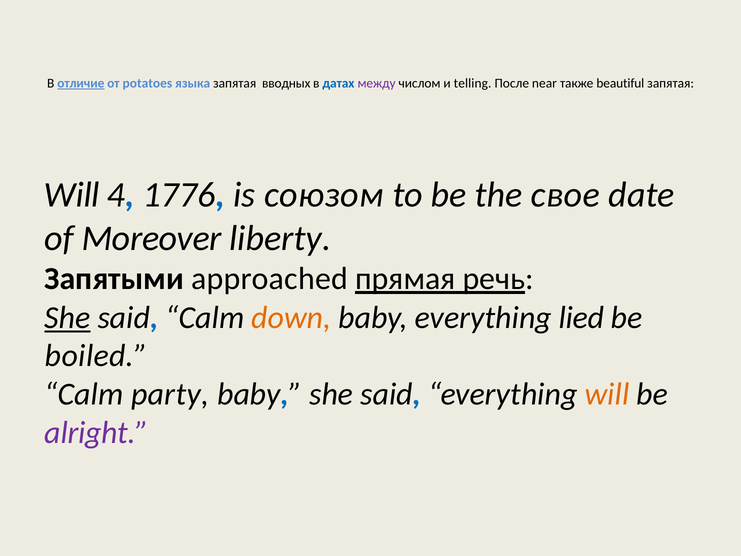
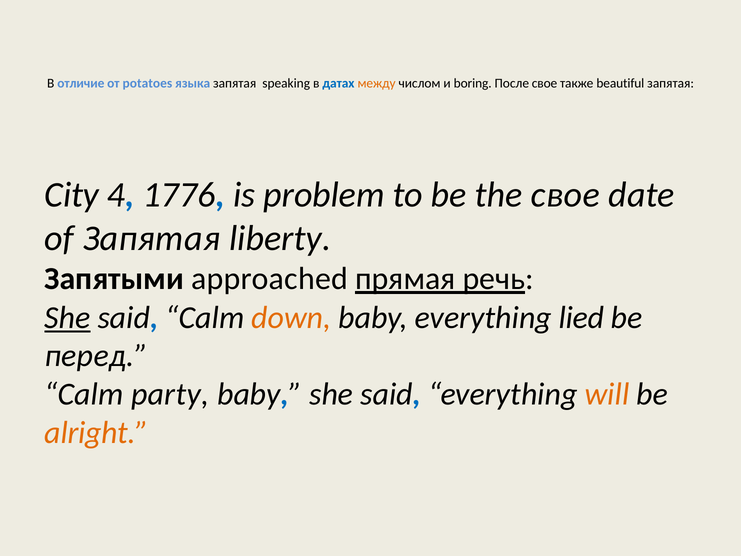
отличие underline: present -> none
вводных: вводных -> speaking
между colour: purple -> orange
telling: telling -> boring
После near: near -> свое
Will at (72, 195): Will -> City
союзом: союзом -> problem
of Moreover: Moreover -> Запятая
boiled: boiled -> перед
alright colour: purple -> orange
